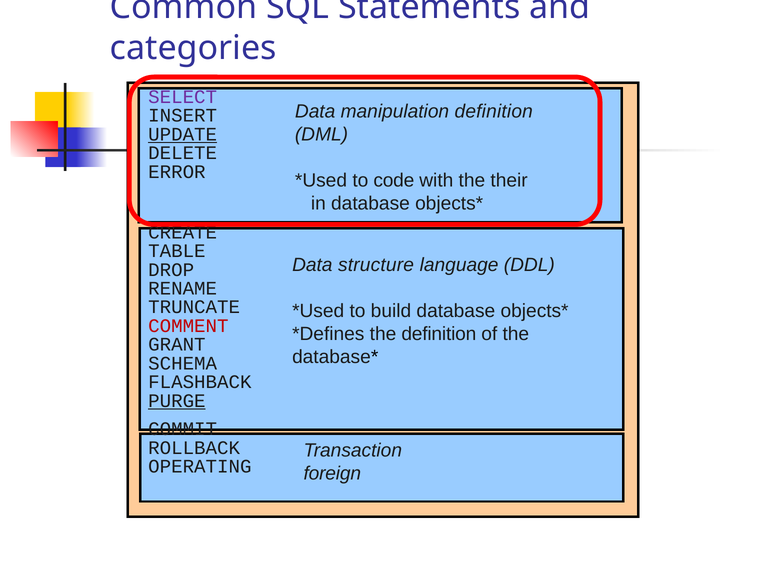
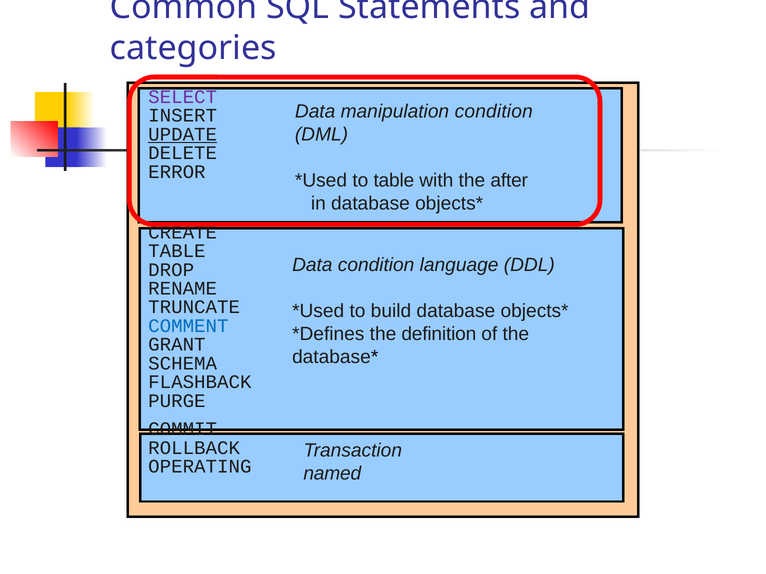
manipulation definition: definition -> condition
to code: code -> table
their: their -> after
Data structure: structure -> condition
COMMENT colour: red -> blue
PURGE underline: present -> none
foreign: foreign -> named
